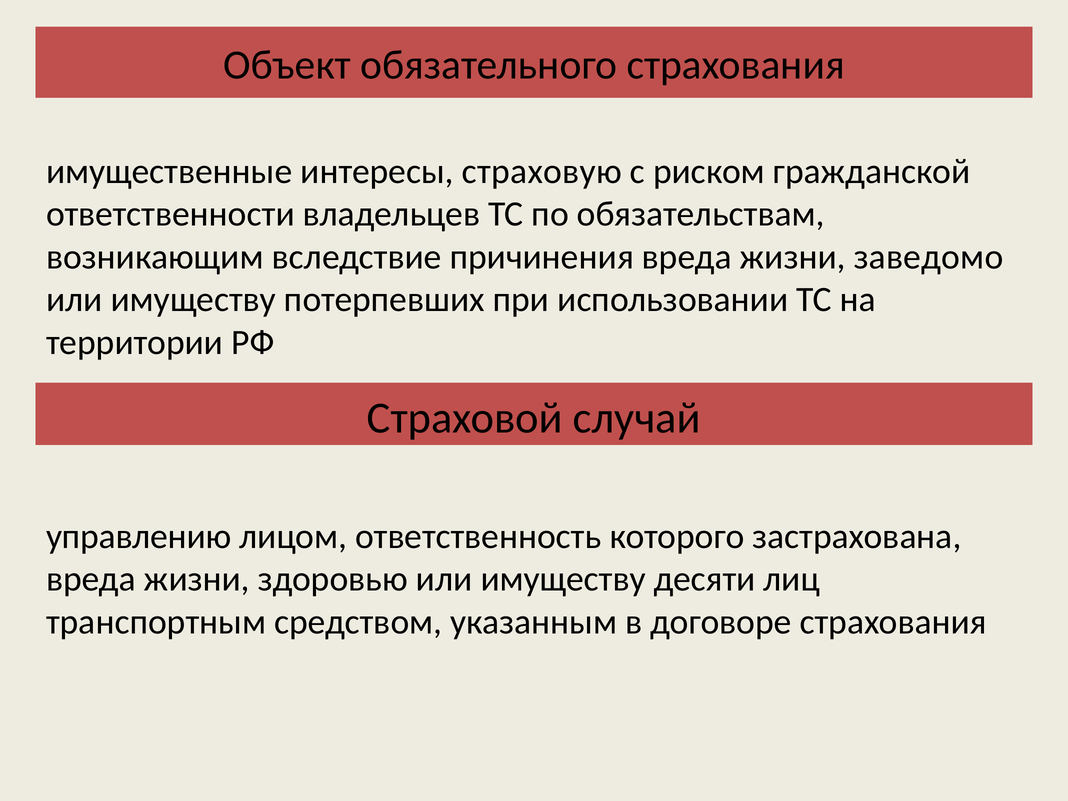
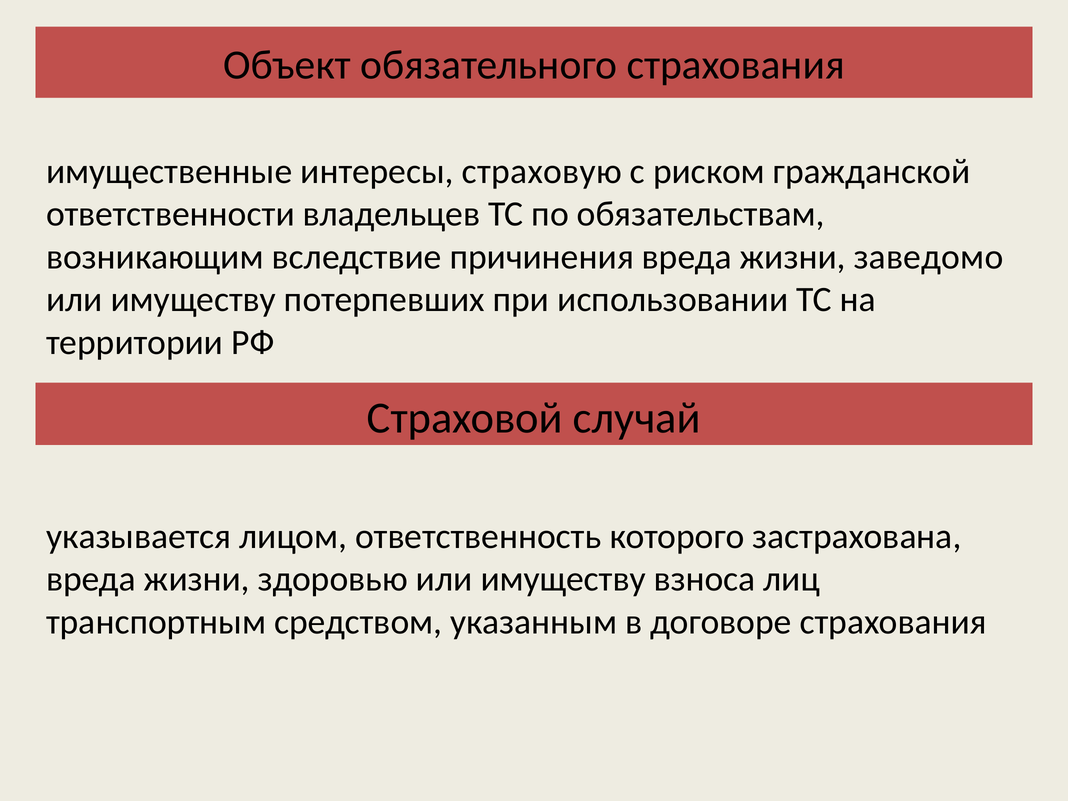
управлению: управлению -> указывается
десяти: десяти -> взноса
